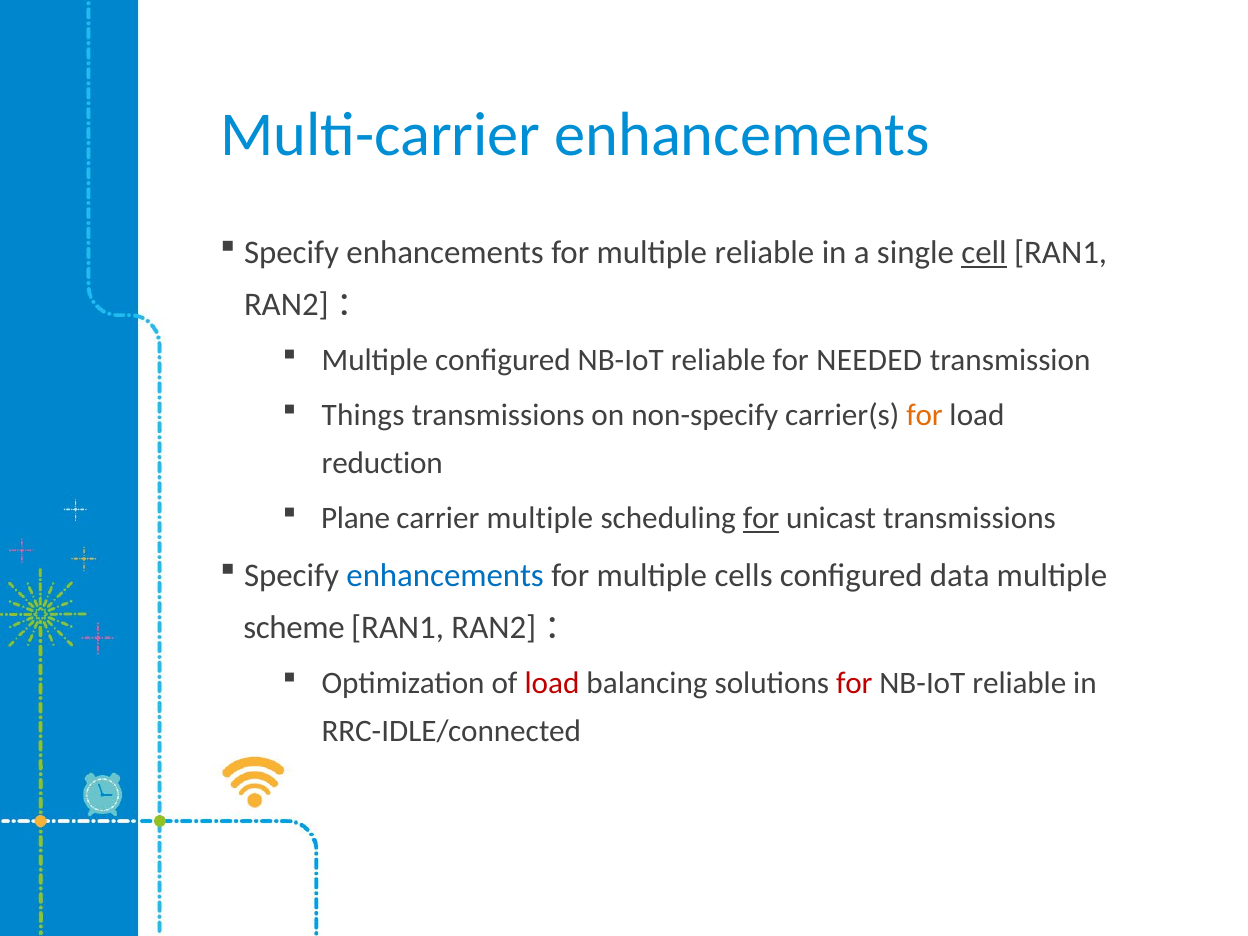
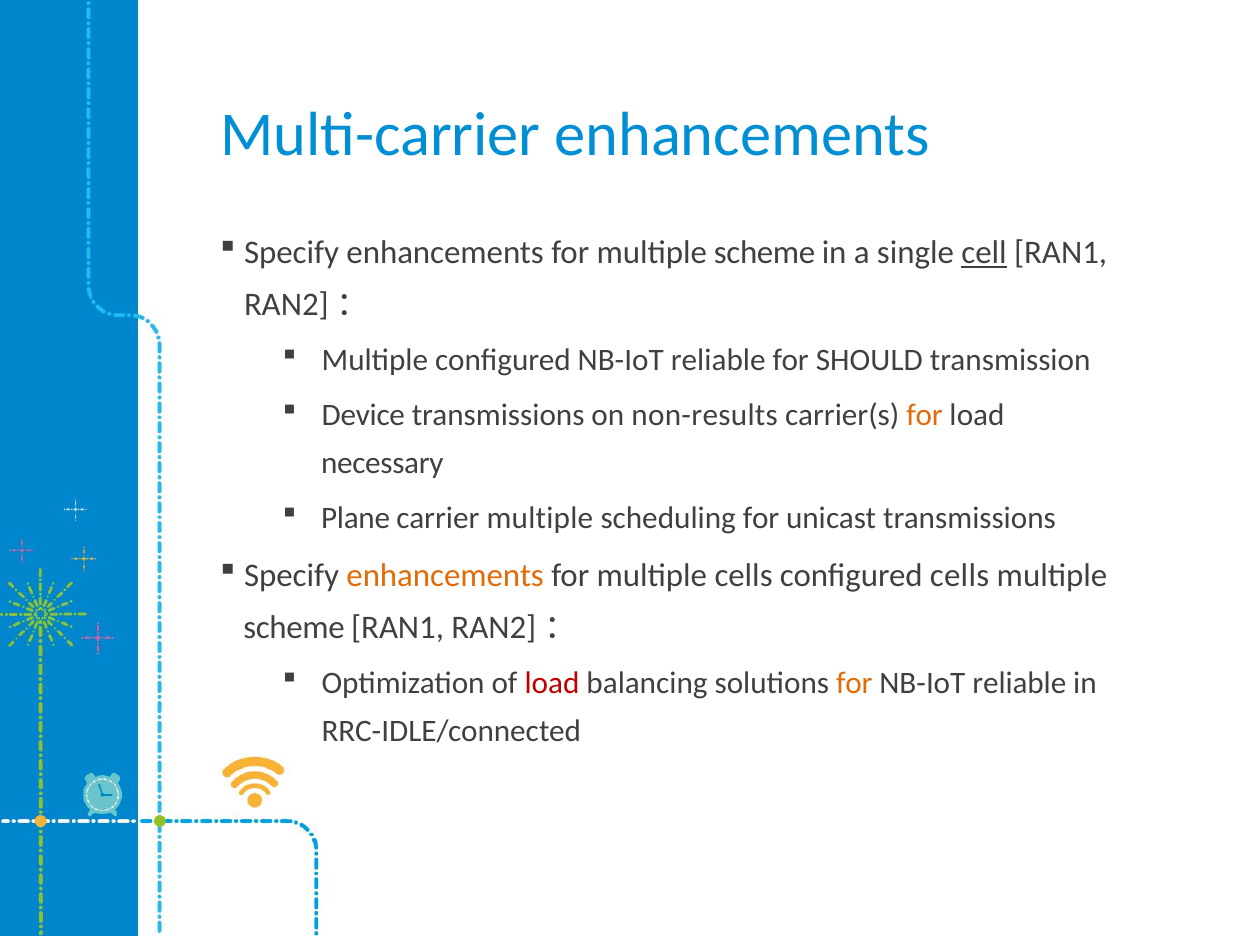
for multiple reliable: reliable -> scheme
NEEDED: NEEDED -> SHOULD
Things: Things -> Device
non-specify: non-specify -> non-results
reduction: reduction -> necessary
for at (761, 519) underline: present -> none
enhancements at (445, 576) colour: blue -> orange
configured data: data -> cells
for at (854, 683) colour: red -> orange
